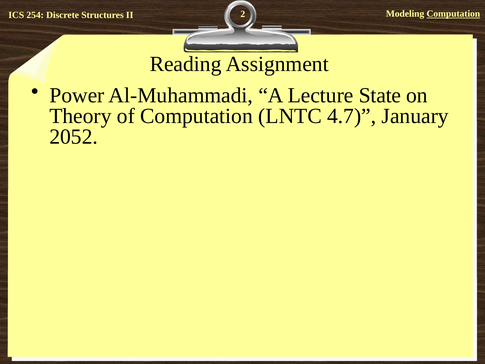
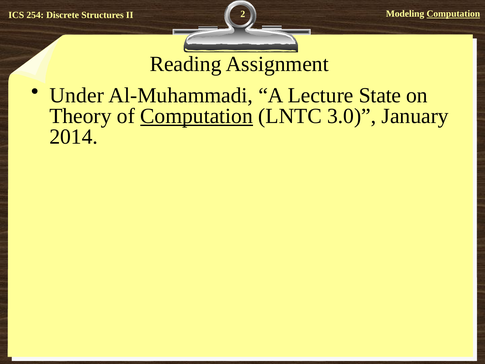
Power: Power -> Under
Computation at (197, 116) underline: none -> present
4.7: 4.7 -> 3.0
2052: 2052 -> 2014
